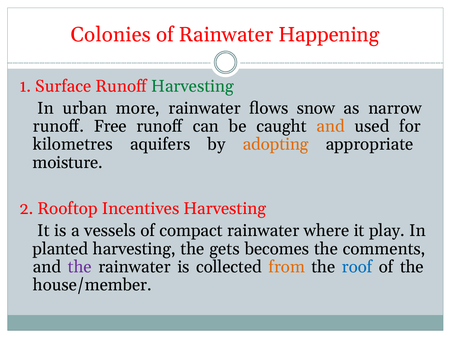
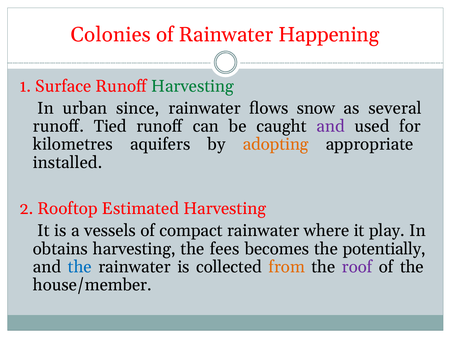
more: more -> since
narrow: narrow -> several
Free: Free -> Tied
and at (331, 126) colour: orange -> purple
moisture: moisture -> installed
Incentives: Incentives -> Estimated
planted: planted -> obtains
gets: gets -> fees
comments: comments -> potentially
the at (80, 267) colour: purple -> blue
roof colour: blue -> purple
